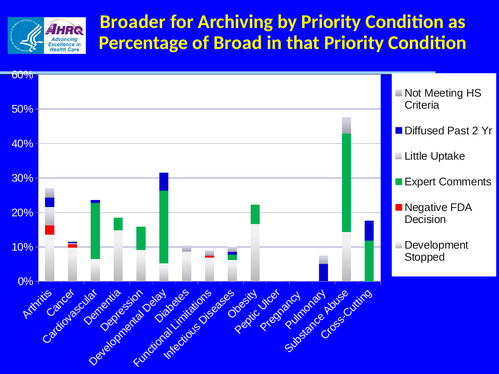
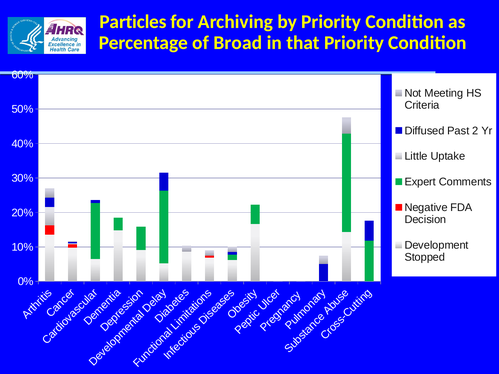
Broader: Broader -> Particles
